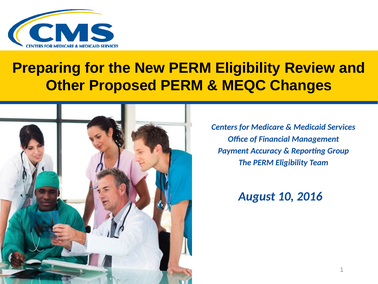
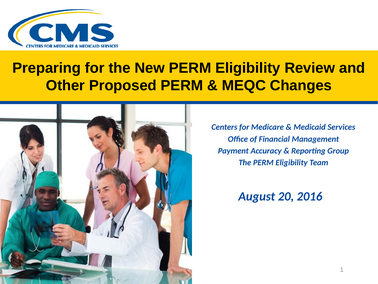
10: 10 -> 20
